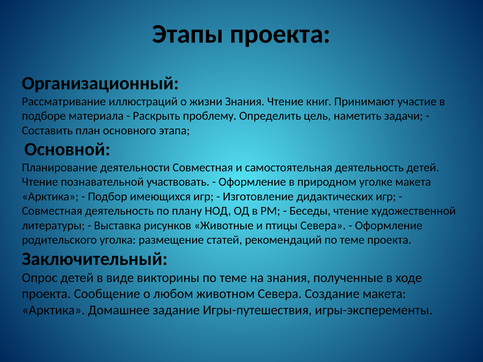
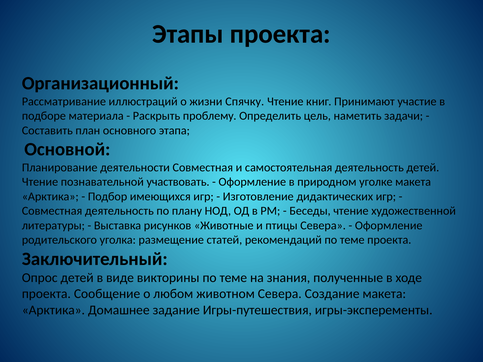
жизни Знания: Знания -> Спячку
